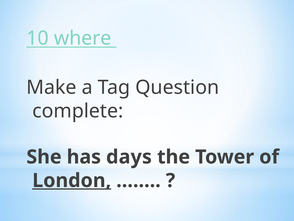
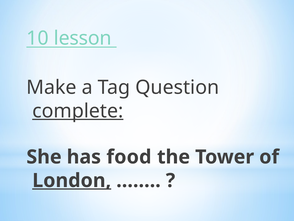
where: where -> lesson
complete underline: none -> present
days: days -> food
